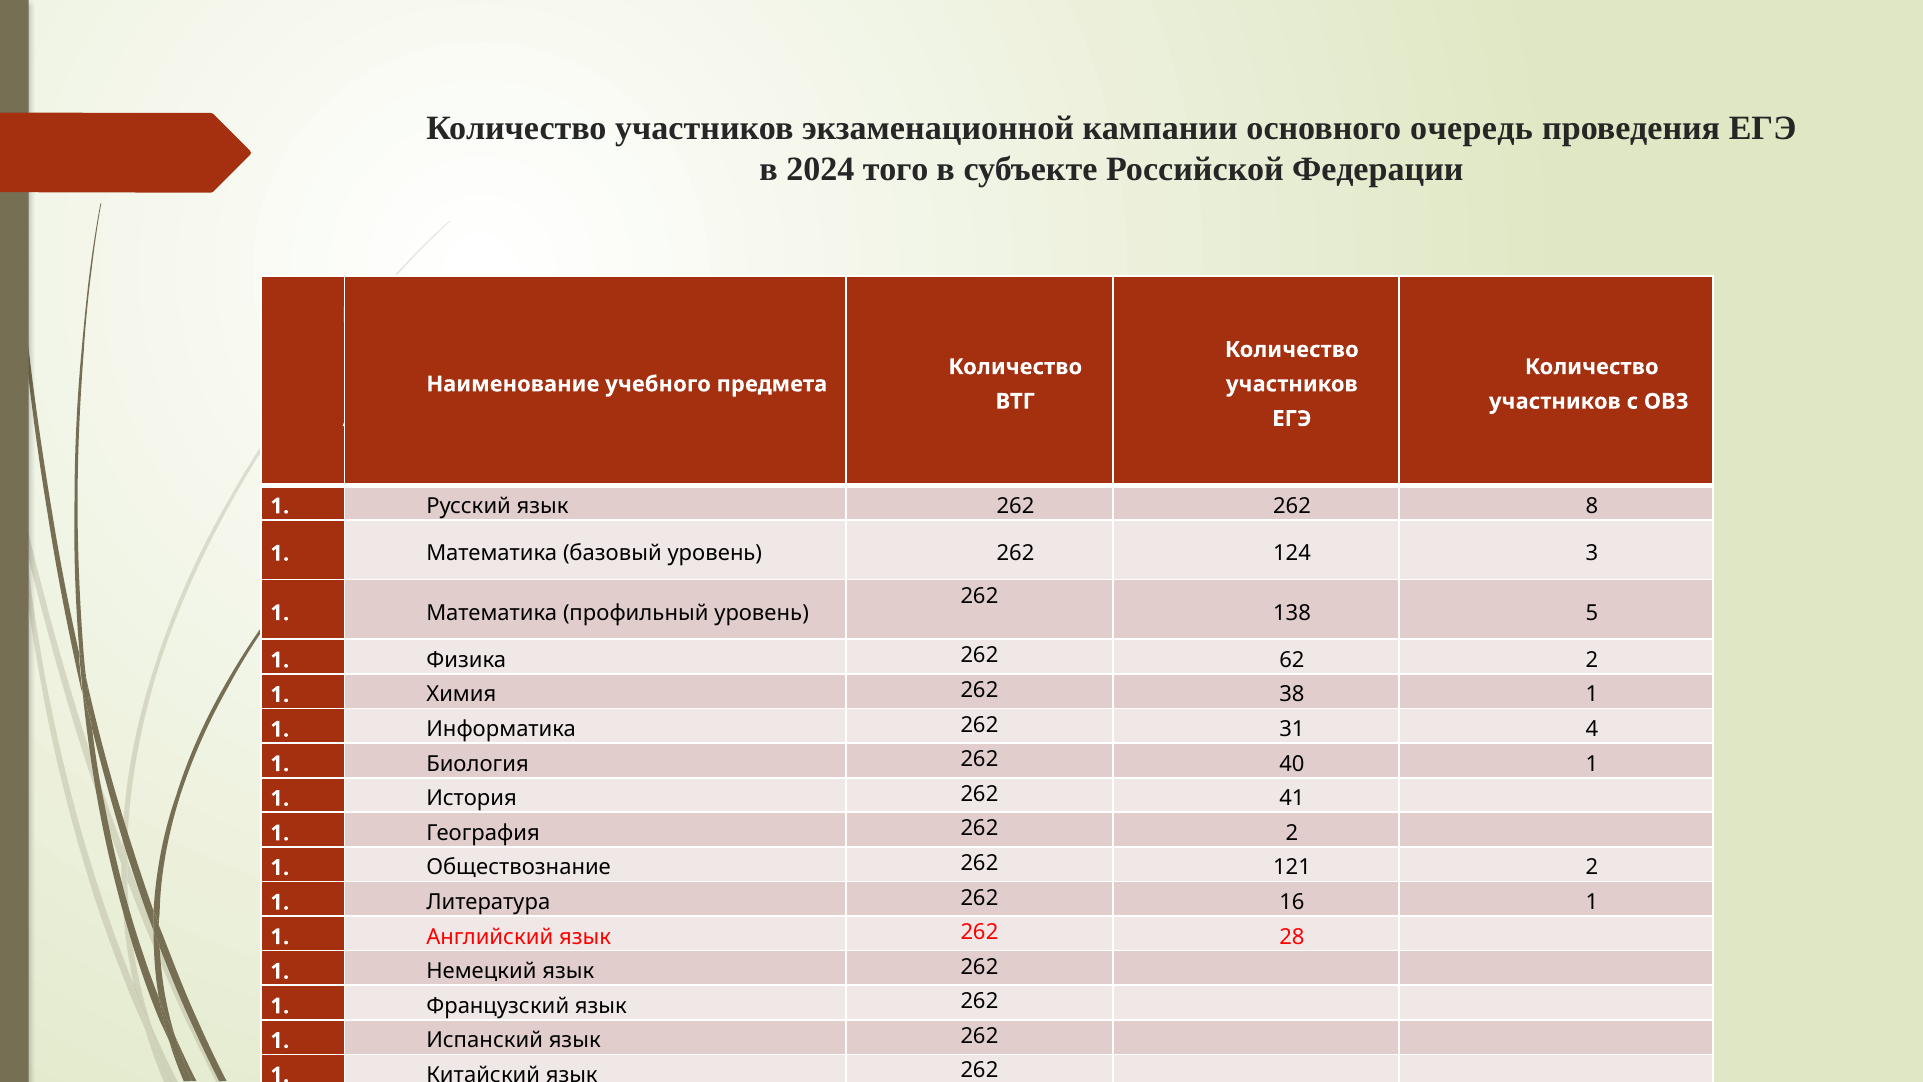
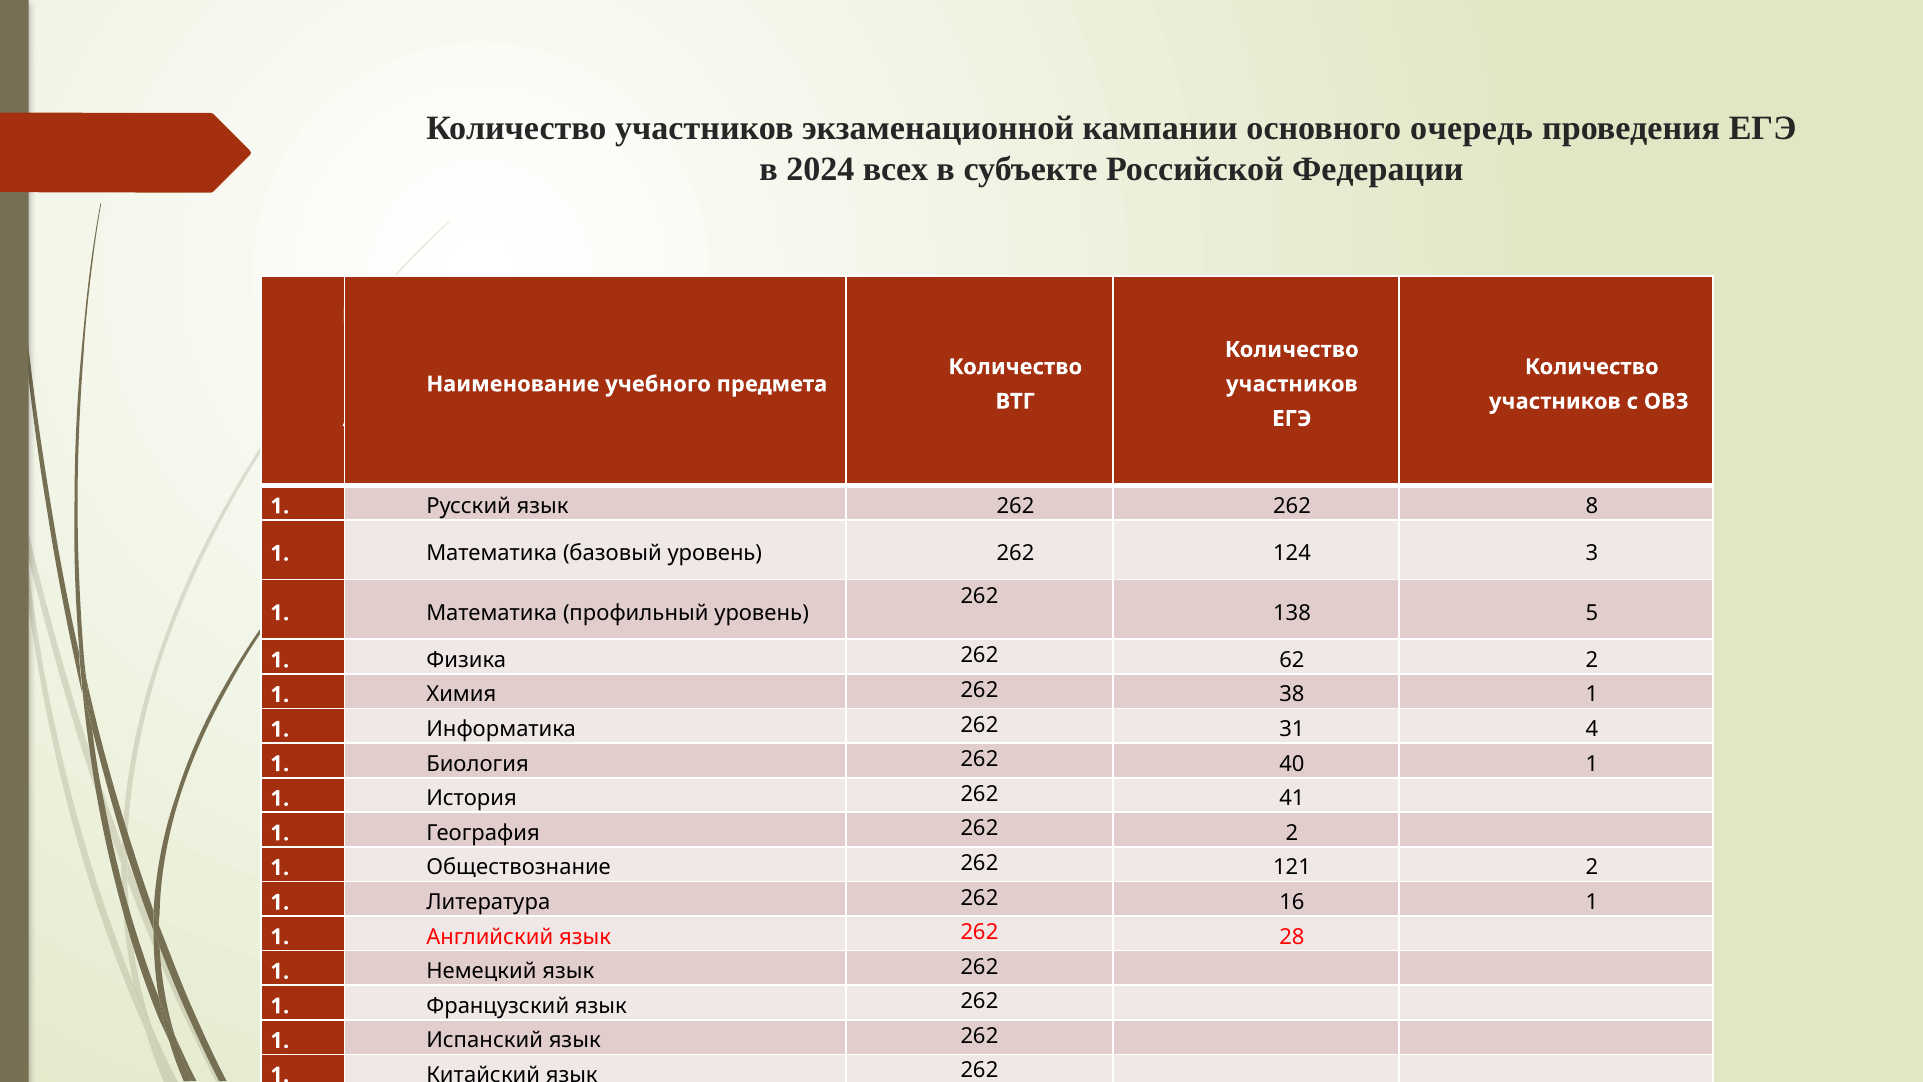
того: того -> всех
